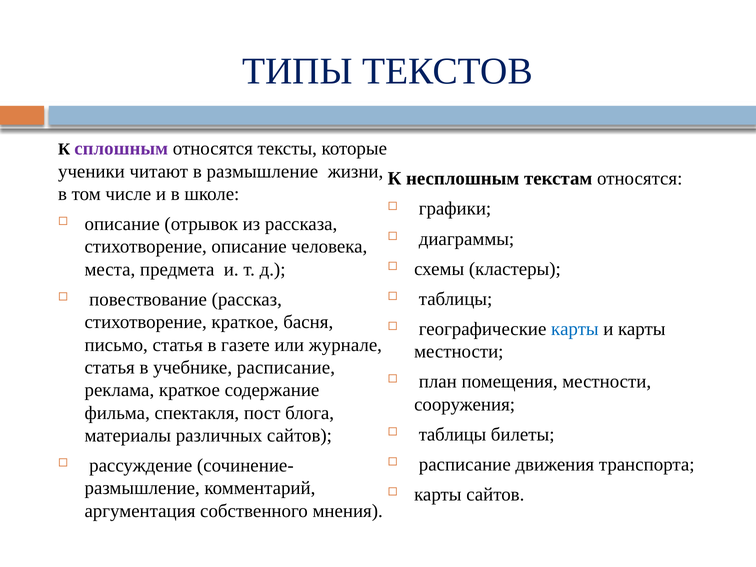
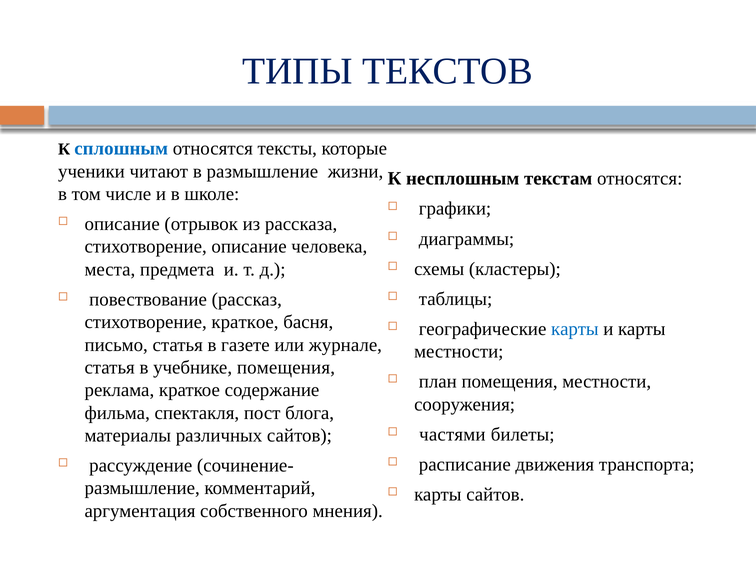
сплошным colour: purple -> blue
учебнике расписание: расписание -> помещения
таблицы at (453, 434): таблицы -> частями
